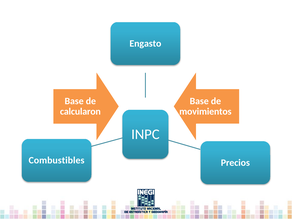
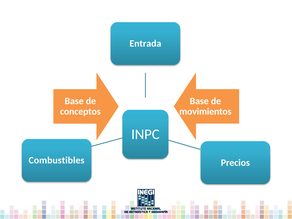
Engasto: Engasto -> Entrada
calcularon: calcularon -> conceptos
